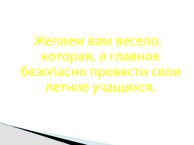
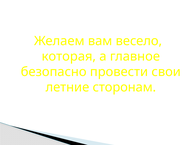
учащихся: учащихся -> сторонам
